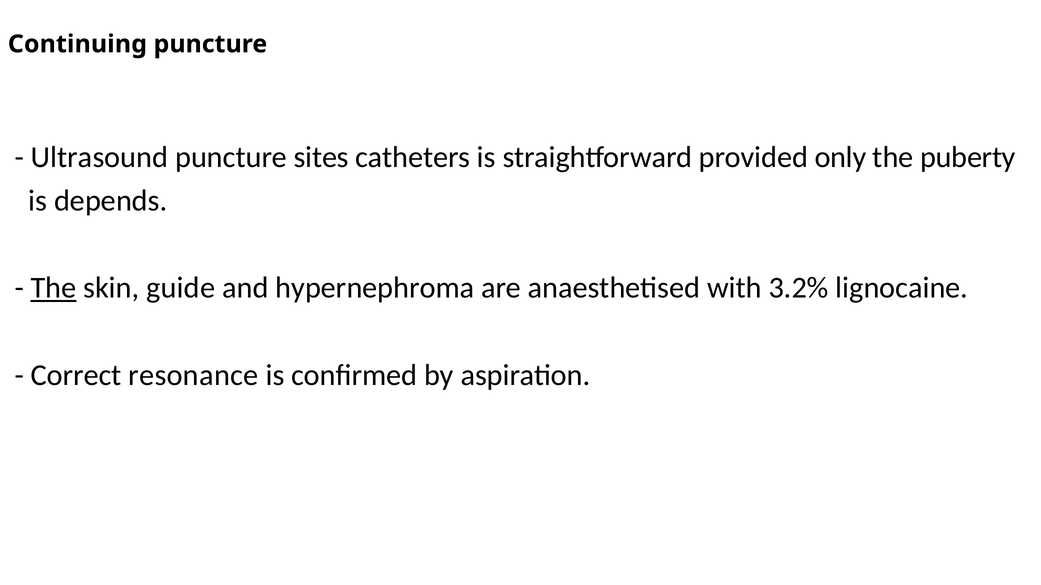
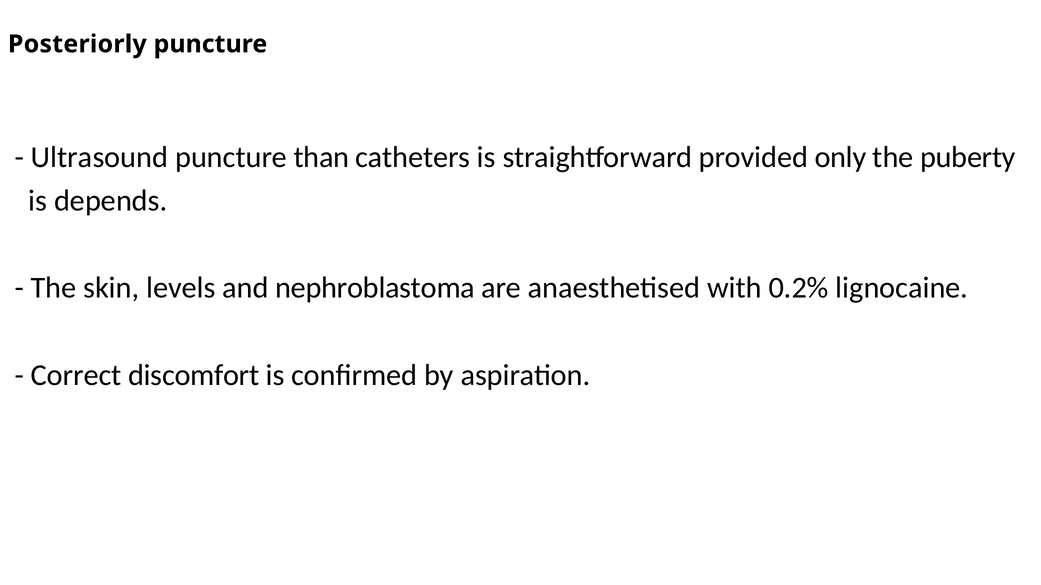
Continuing: Continuing -> Posteriorly
sites: sites -> than
The at (54, 288) underline: present -> none
guide: guide -> levels
hypernephroma: hypernephroma -> nephroblastoma
3.2%: 3.2% -> 0.2%
resonance: resonance -> discomfort
